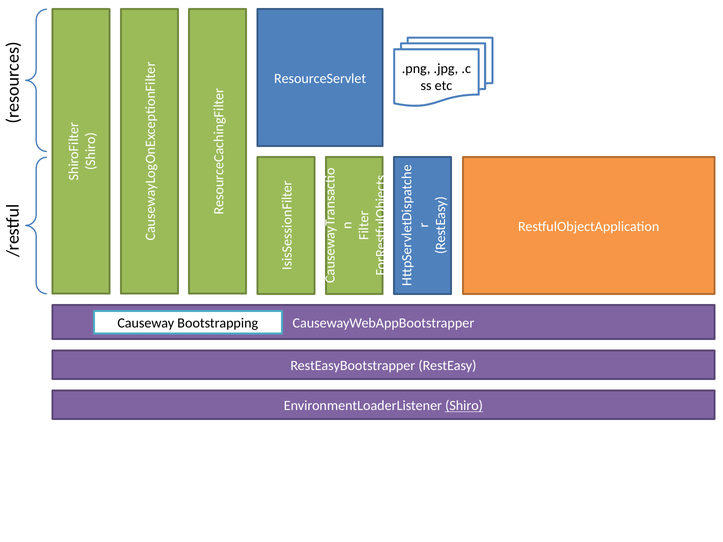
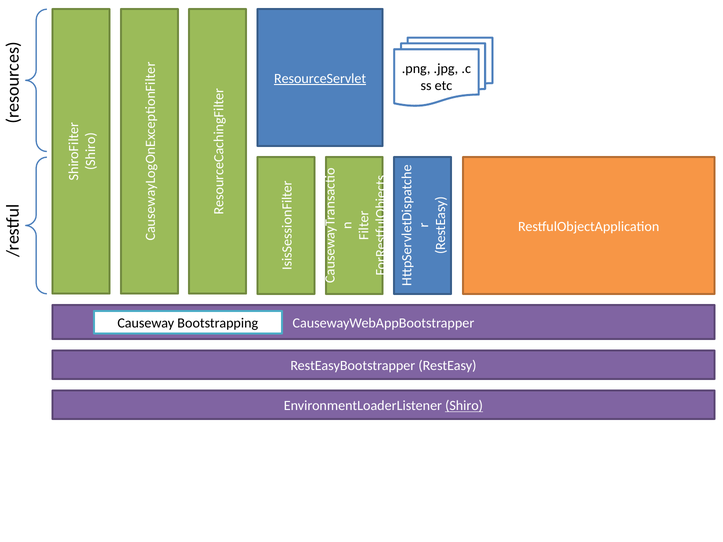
ResourceServlet underline: none -> present
